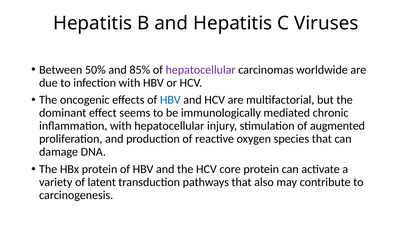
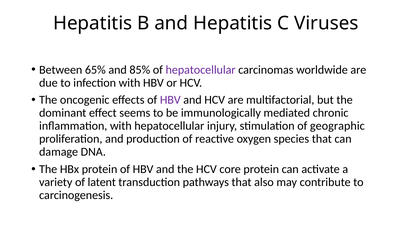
50%: 50% -> 65%
HBV at (170, 100) colour: blue -> purple
augmented: augmented -> geographic
